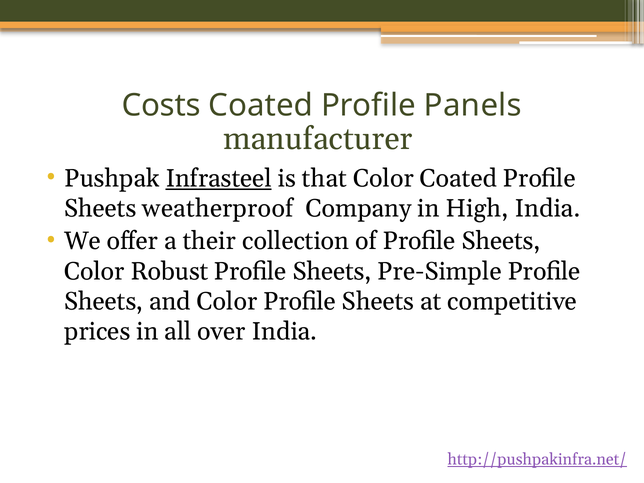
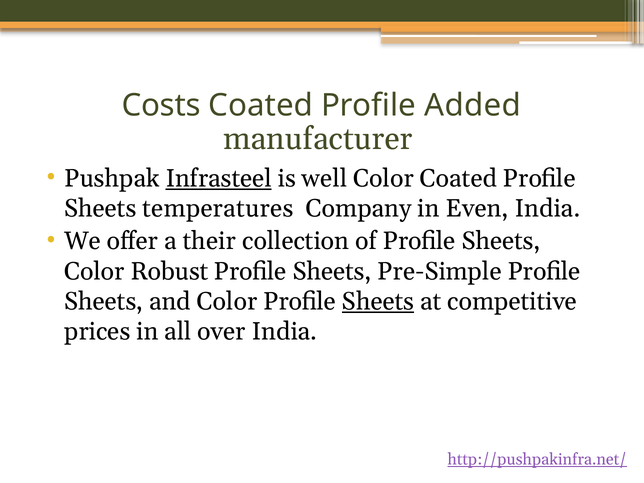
Panels: Panels -> Added
that: that -> well
weatherproof: weatherproof -> temperatures
High: High -> Even
Sheets at (378, 301) underline: none -> present
